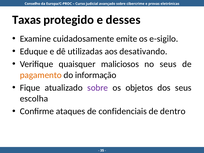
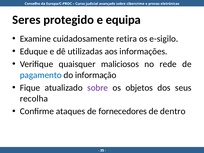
Taxas: Taxas -> Seres
desses: desses -> equipa
emite: emite -> retira
desativando: desativando -> informações
no seus: seus -> rede
pagamento colour: orange -> blue
escolha: escolha -> recolha
confidenciais: confidenciais -> fornecedores
